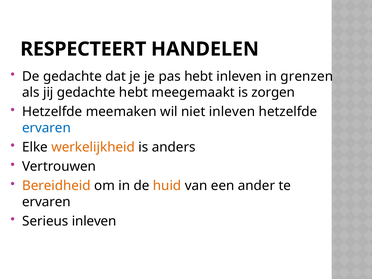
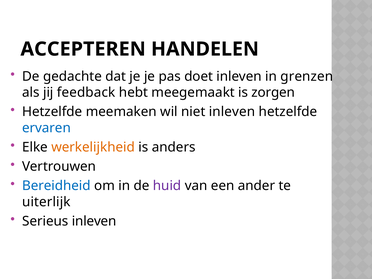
RESPECTEERT: RESPECTEERT -> ACCEPTEREN
pas hebt: hebt -> doet
jij gedachte: gedachte -> feedback
Bereidheid colour: orange -> blue
huid colour: orange -> purple
ervaren at (46, 202): ervaren -> uiterlijk
